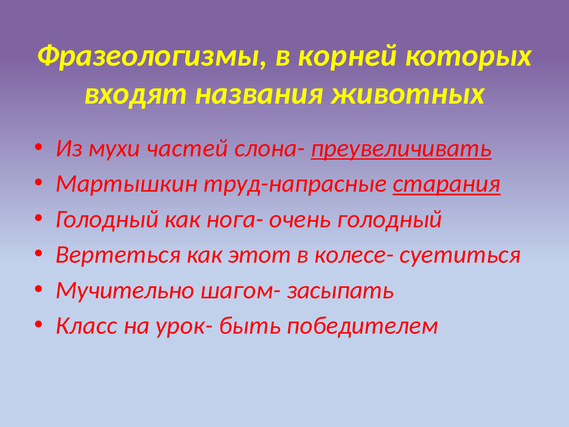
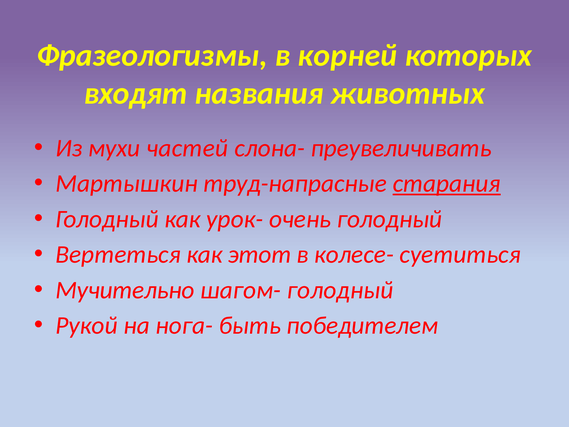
преувеличивать underline: present -> none
нога-: нога- -> урок-
шагом- засыпать: засыпать -> голодный
Класс: Класс -> Рукой
урок-: урок- -> нога-
